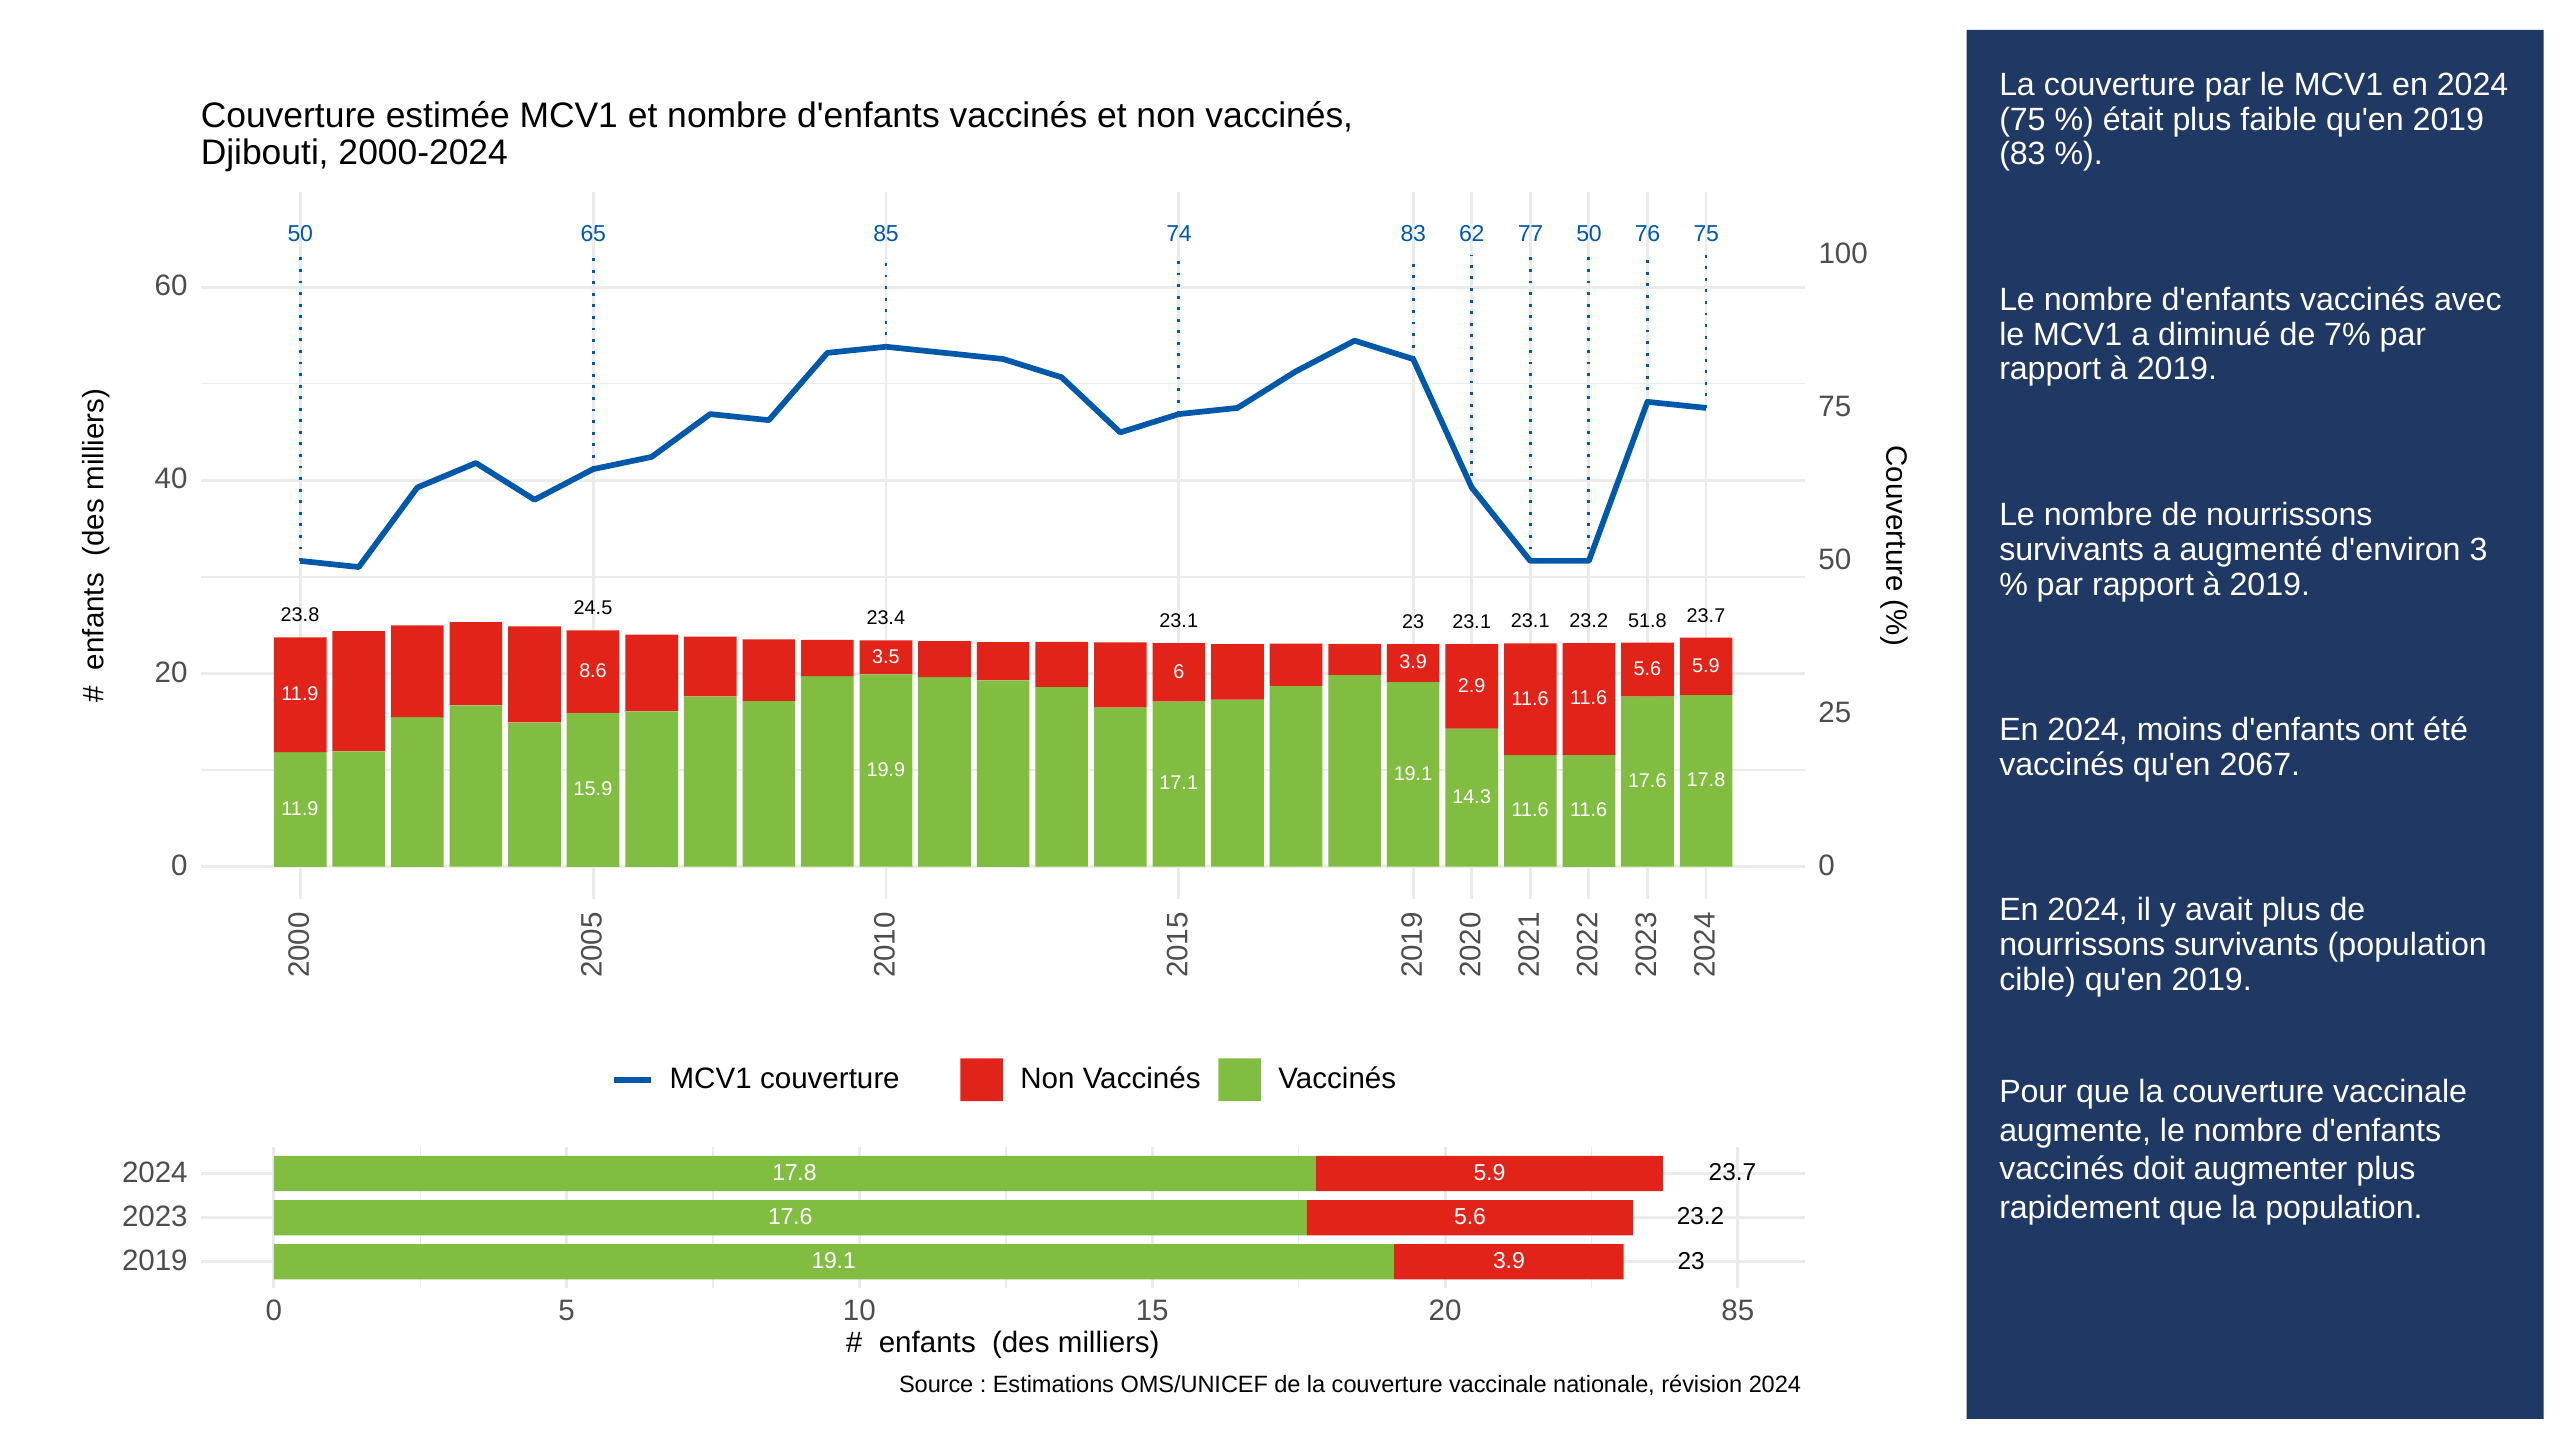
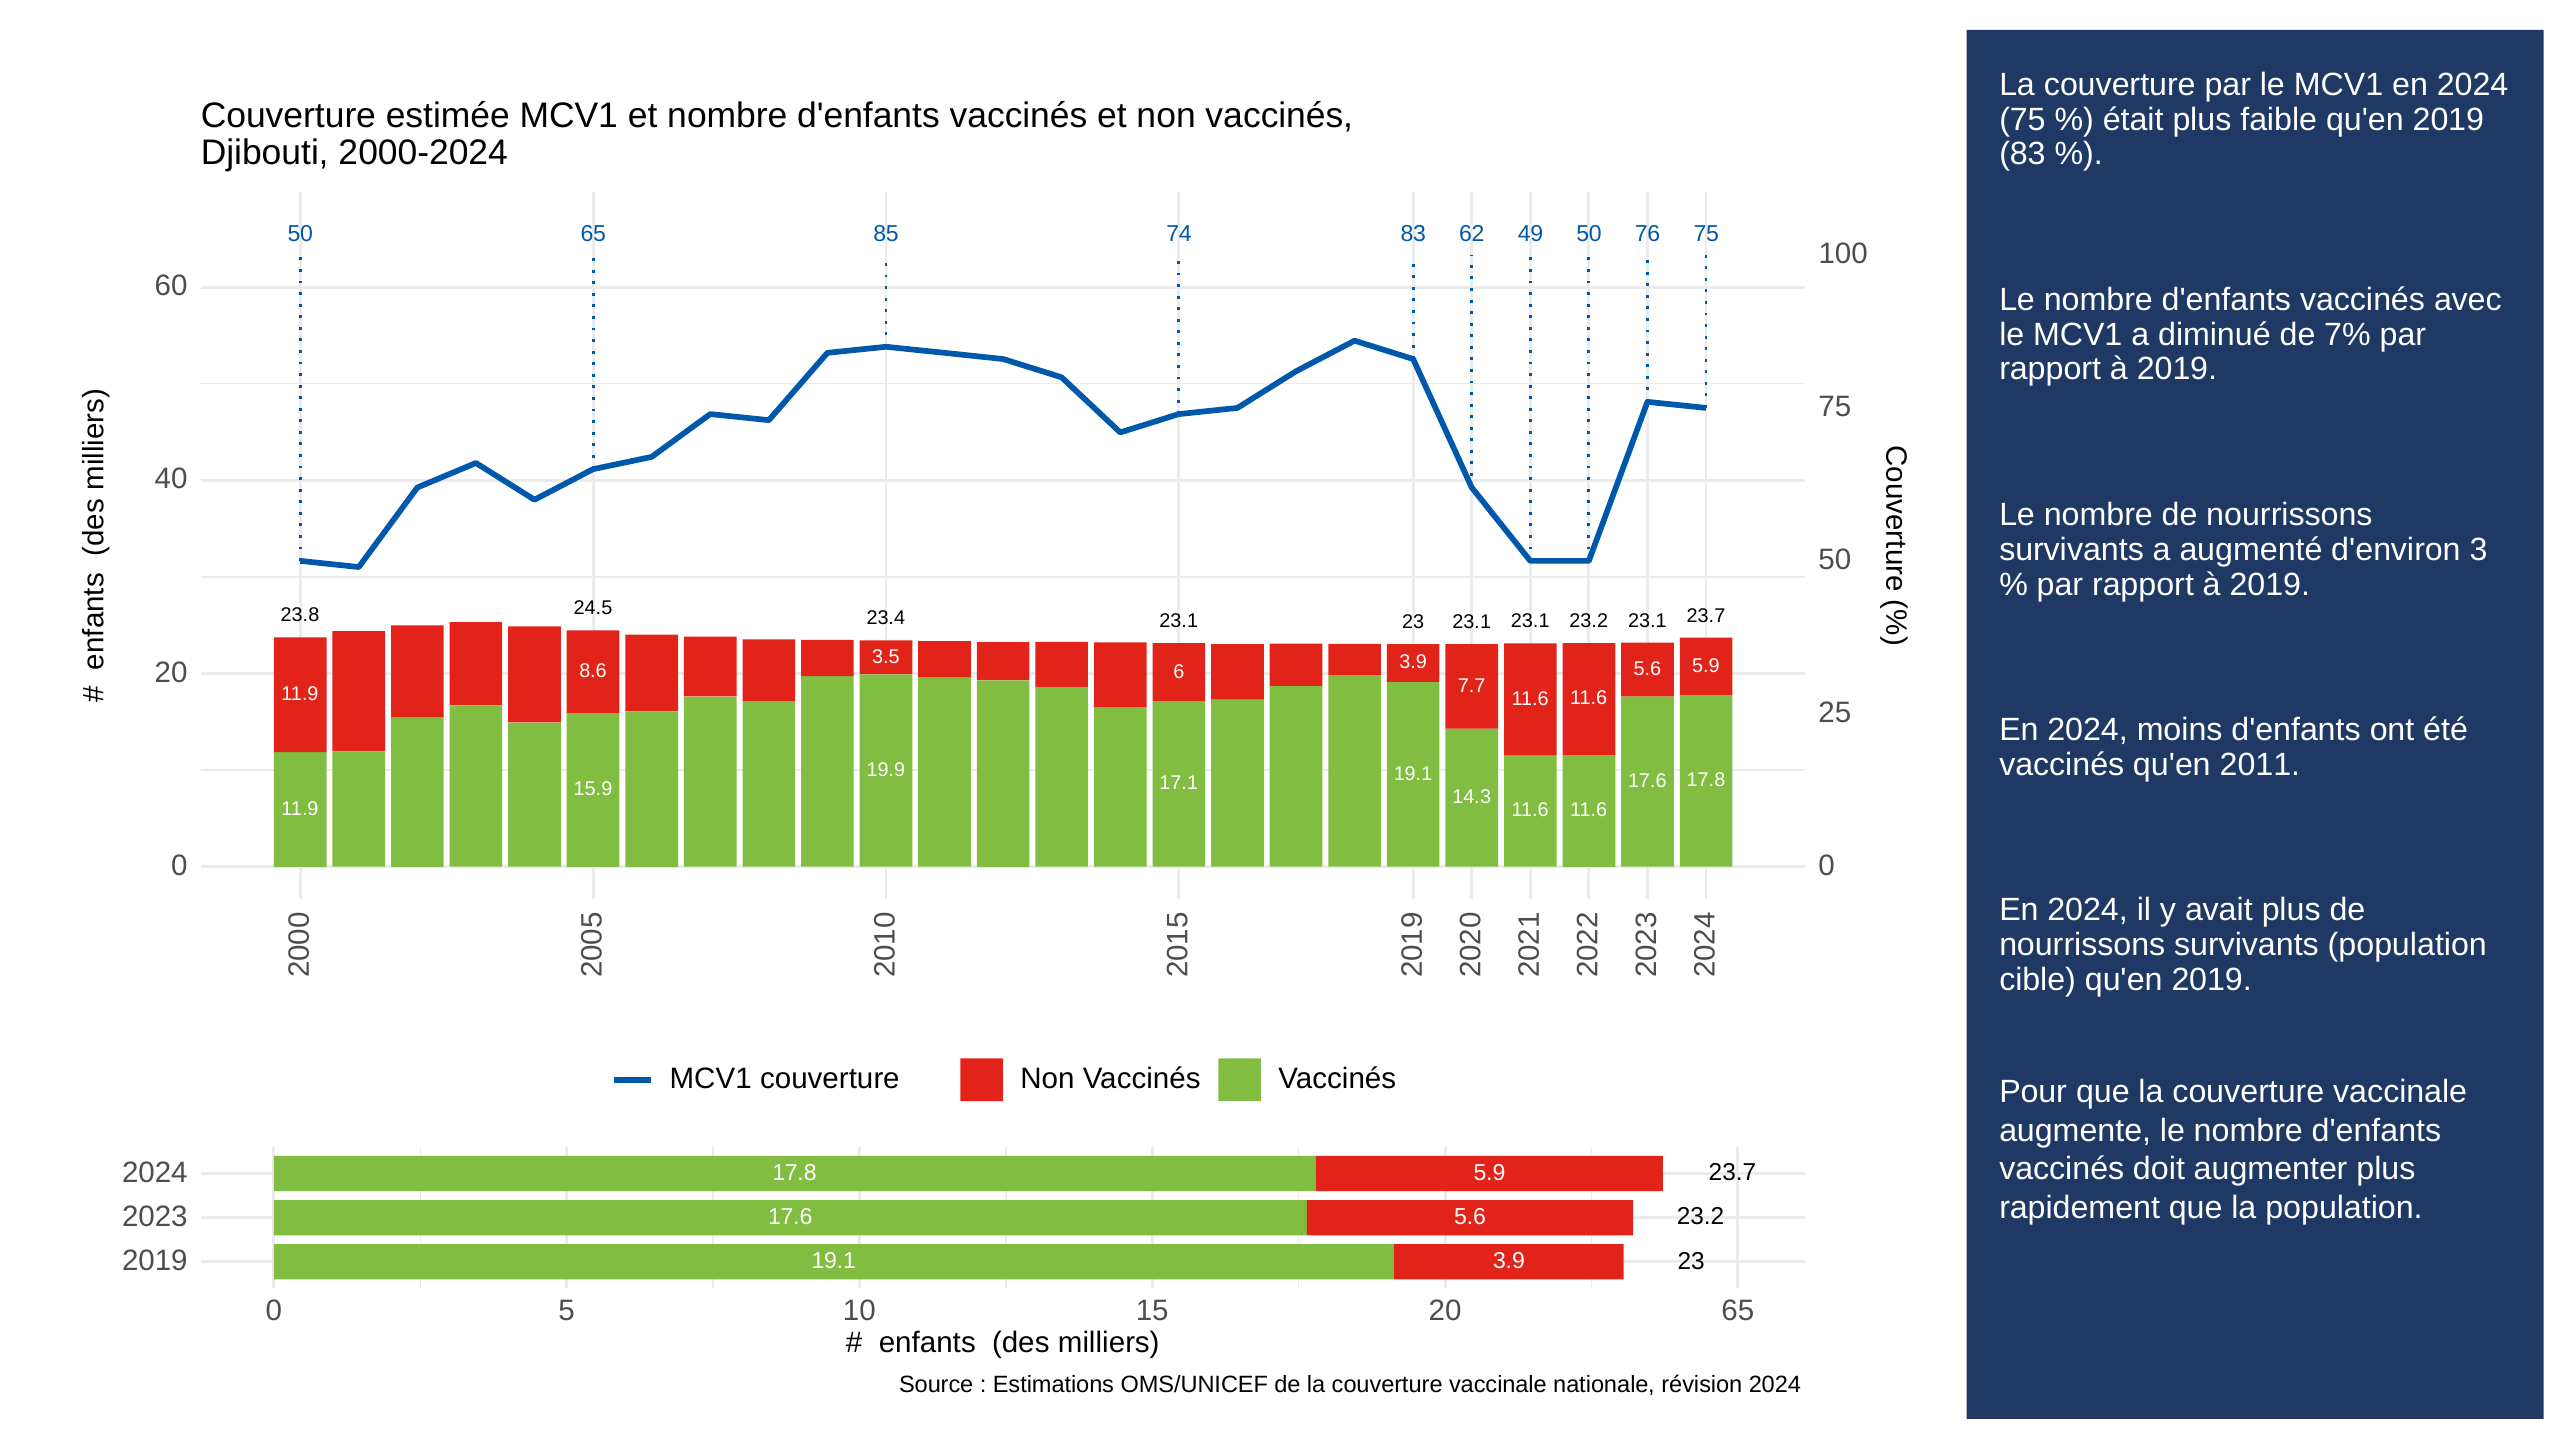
77: 77 -> 49
23.2 51.8: 51.8 -> 23.1
2.9: 2.9 -> 7.7
2067: 2067 -> 2011
20 85: 85 -> 65
